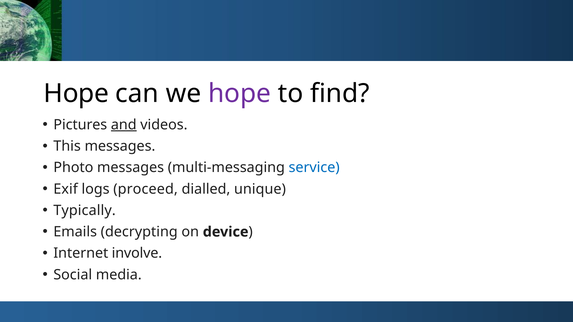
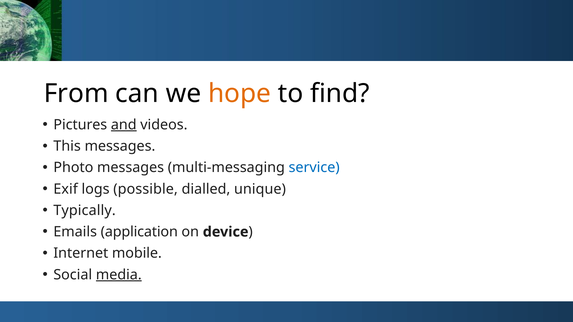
Hope at (76, 94): Hope -> From
hope at (240, 94) colour: purple -> orange
proceed: proceed -> possible
decrypting: decrypting -> application
involve: involve -> mobile
media underline: none -> present
